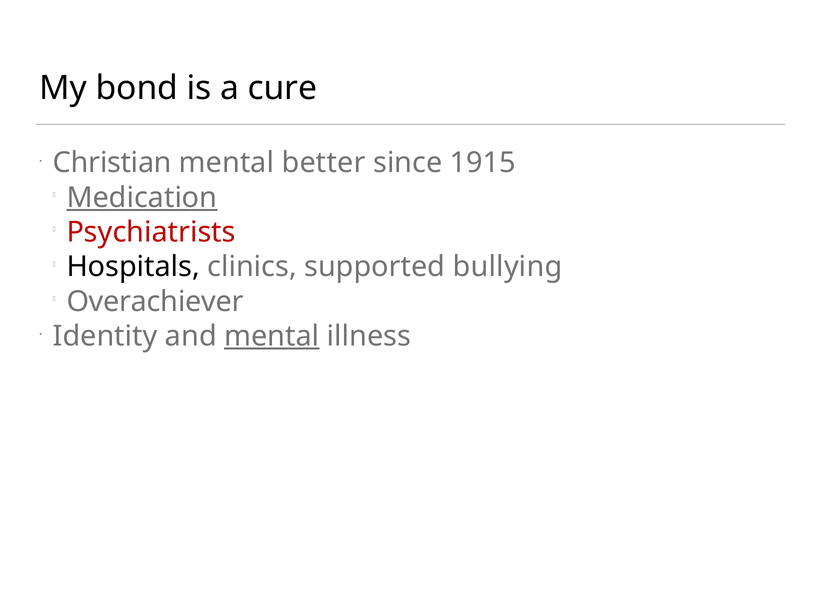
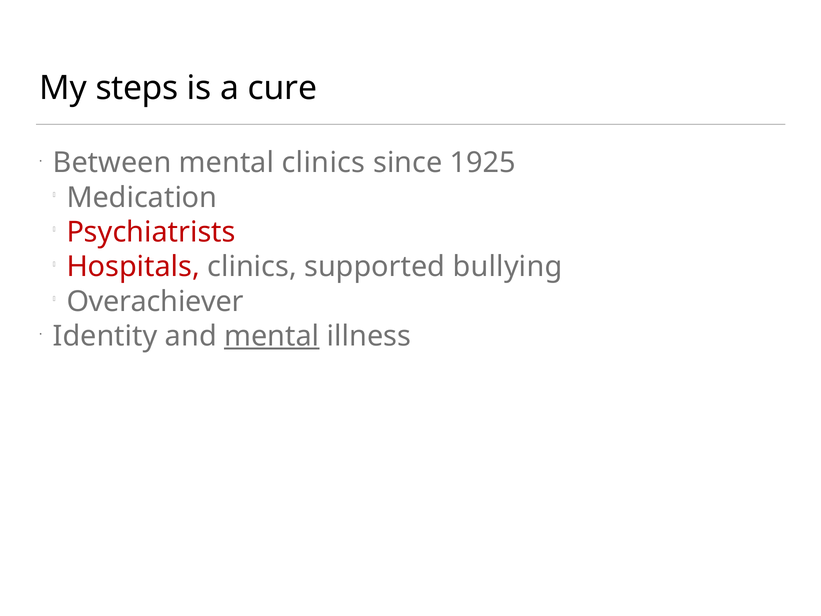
bond: bond -> steps
Christian: Christian -> Between
mental better: better -> clinics
1915: 1915 -> 1925
Medication underline: present -> none
Hospitals colour: black -> red
